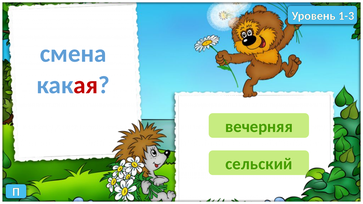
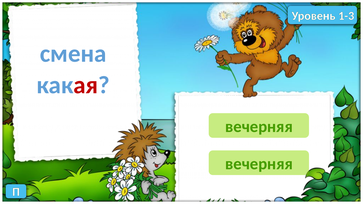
сельский at (259, 164): сельский -> вечерняя
